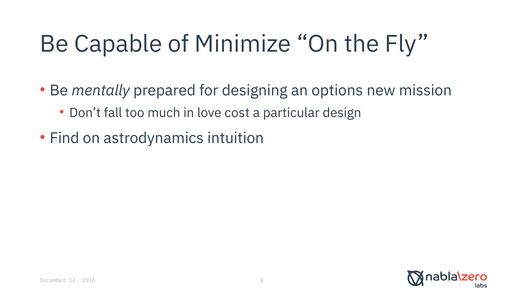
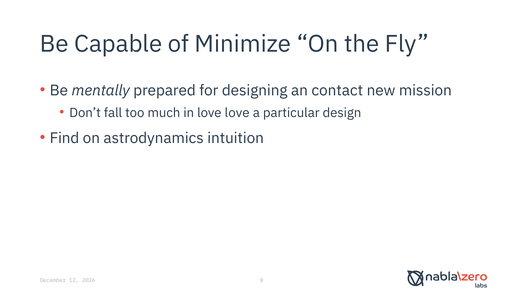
options: options -> contact
love cost: cost -> love
